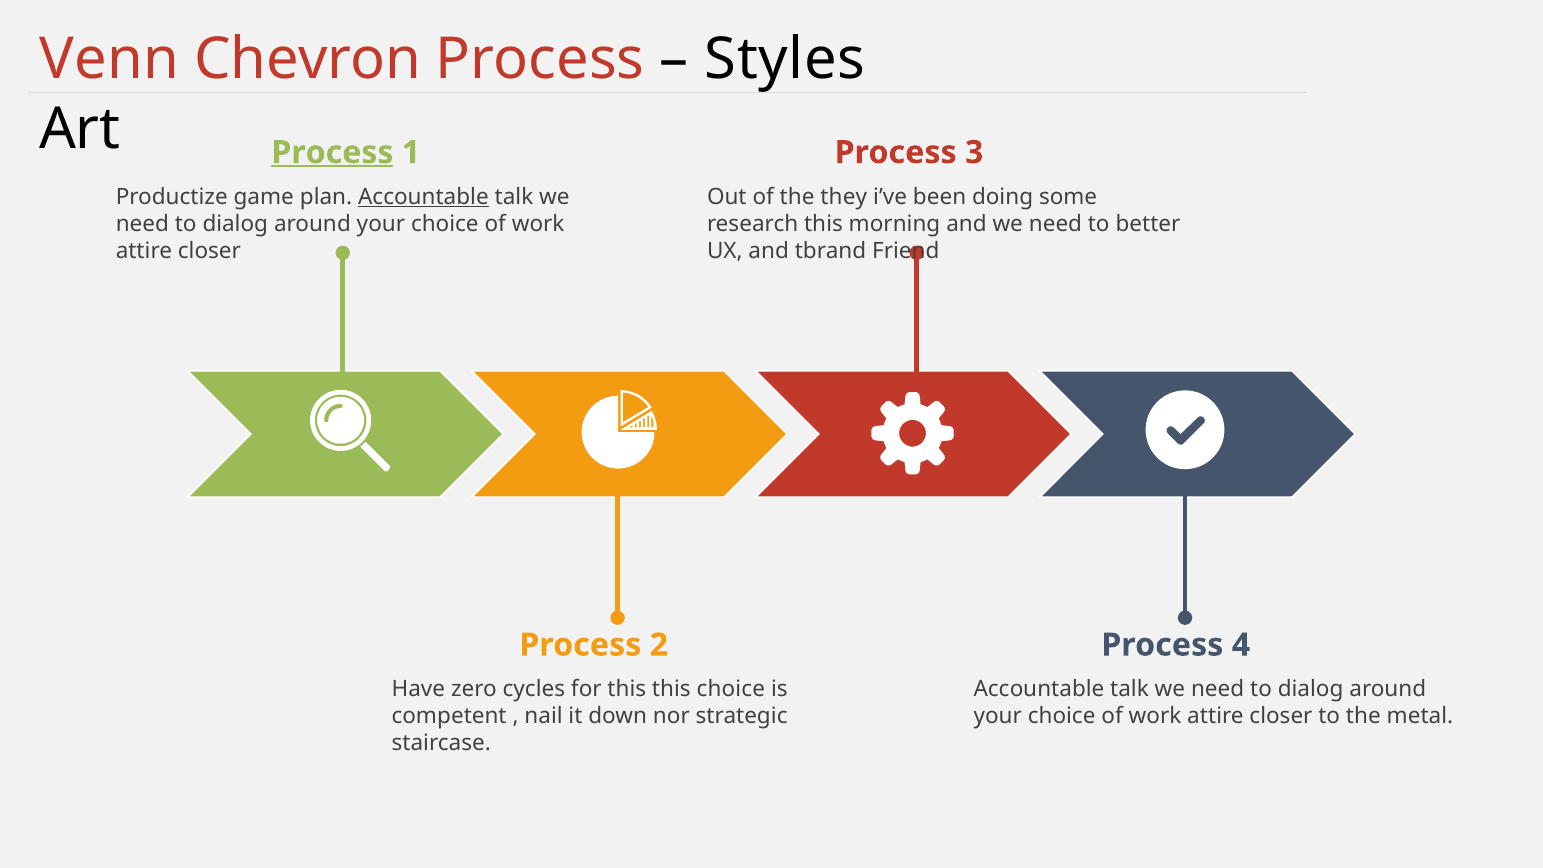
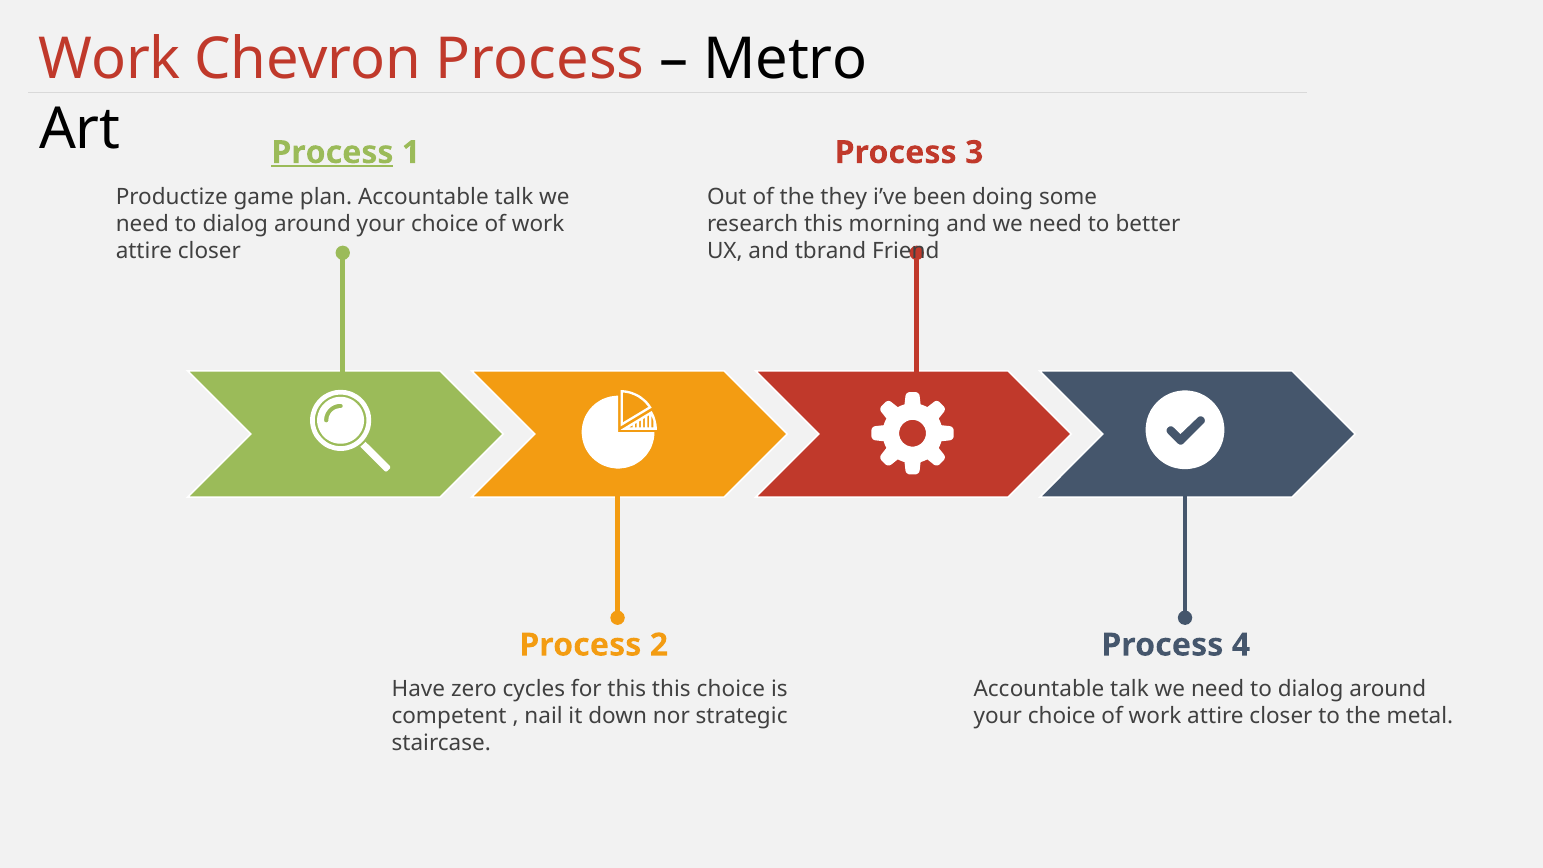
Venn at (109, 60): Venn -> Work
Styles: Styles -> Metro
Accountable at (423, 197) underline: present -> none
